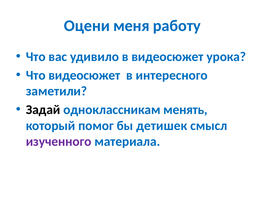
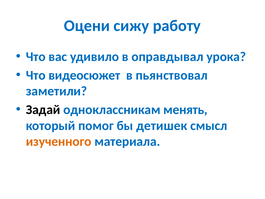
меня: меня -> сижу
в видеосюжет: видеосюжет -> оправдывал
интересного: интересного -> пьянствовал
изученного colour: purple -> orange
